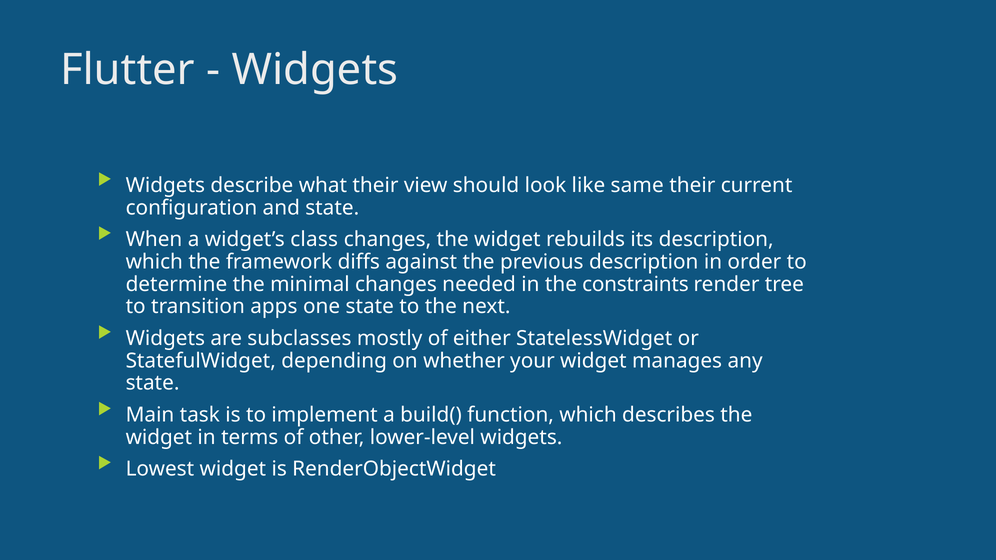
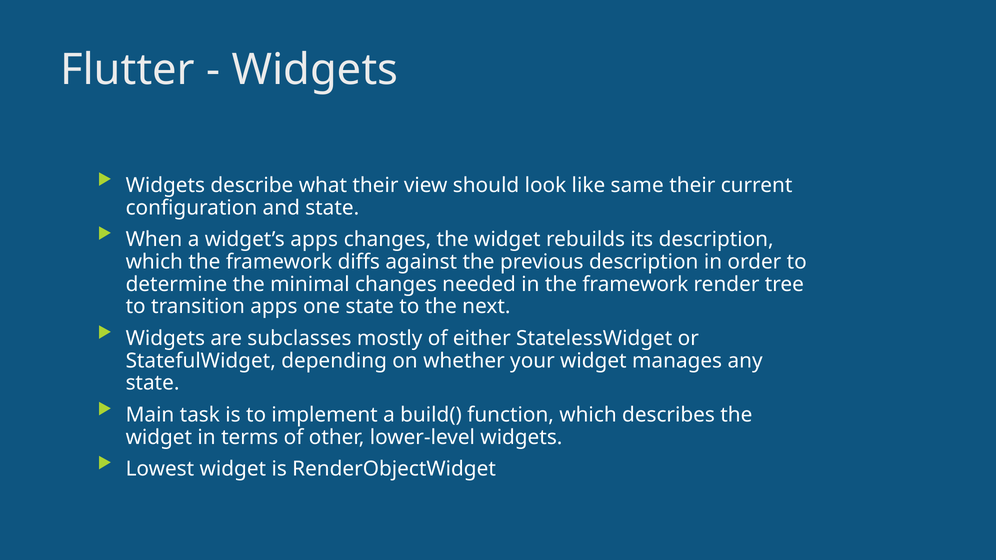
widget’s class: class -> apps
in the constraints: constraints -> framework
